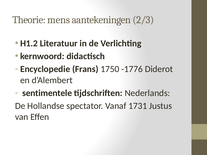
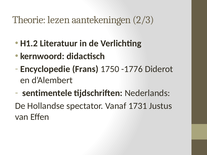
mens: mens -> lezen
